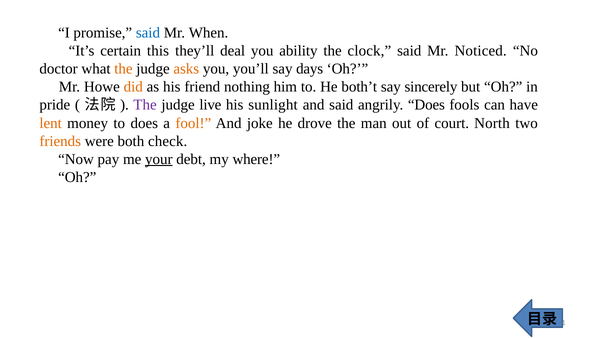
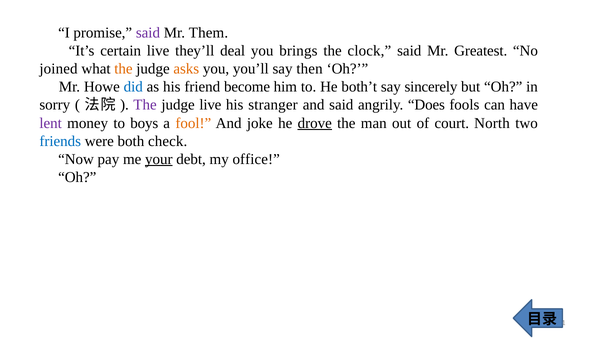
said at (148, 33) colour: blue -> purple
When: When -> Them
certain this: this -> live
ability: ability -> brings
Noticed: Noticed -> Greatest
doctor: doctor -> joined
days: days -> then
did colour: orange -> blue
nothing: nothing -> become
pride: pride -> sorry
sunlight: sunlight -> stranger
lent colour: orange -> purple
to does: does -> boys
drove underline: none -> present
friends colour: orange -> blue
where: where -> office
